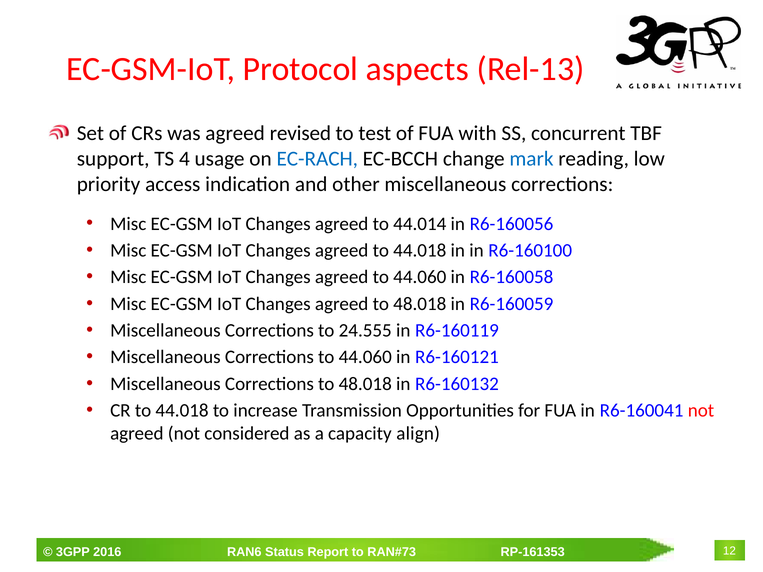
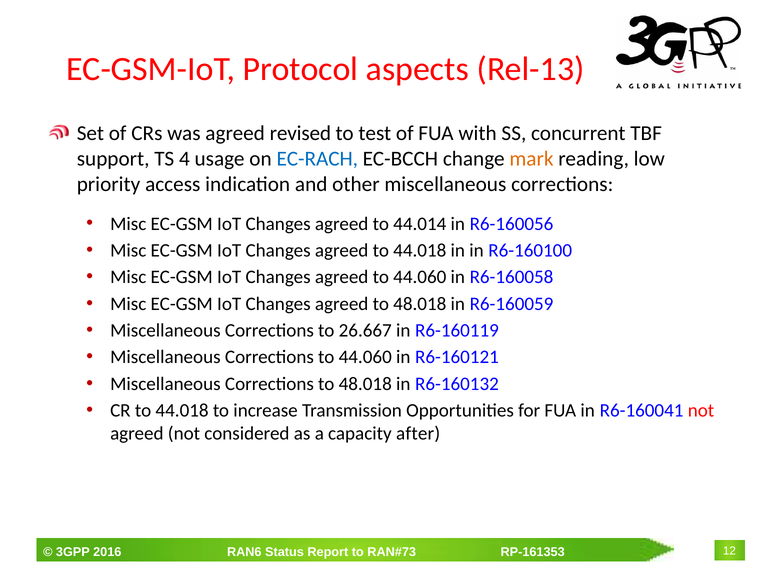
mark colour: blue -> orange
24.555: 24.555 -> 26.667
align: align -> after
